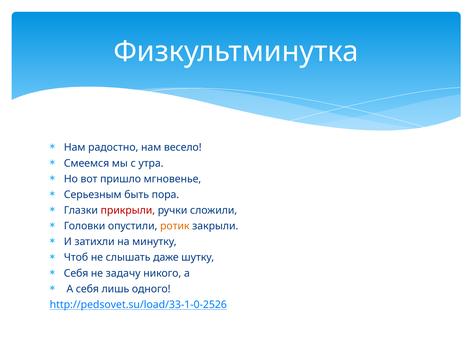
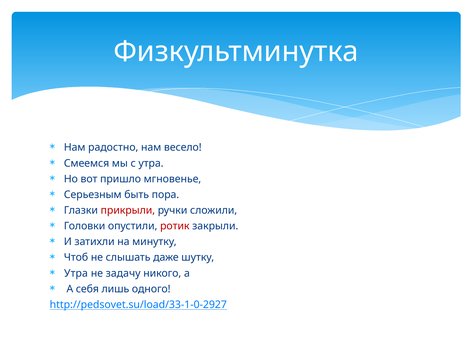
ротик colour: orange -> red
Себя at (76, 273): Себя -> Утра
http://pedsovet.su/load/33-1-0-2526: http://pedsovet.su/load/33-1-0-2526 -> http://pedsovet.su/load/33-1-0-2927
